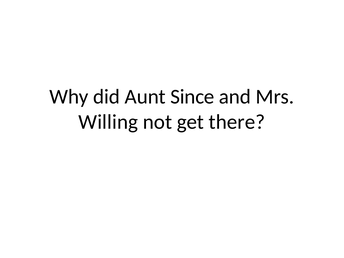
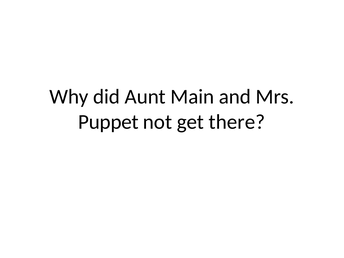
Since: Since -> Main
Willing: Willing -> Puppet
